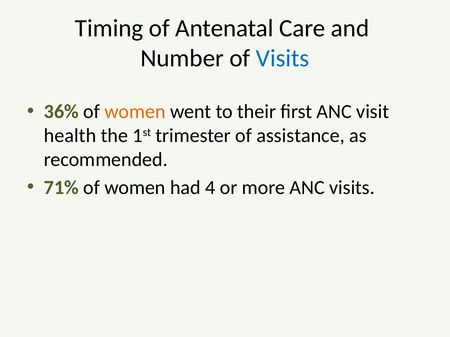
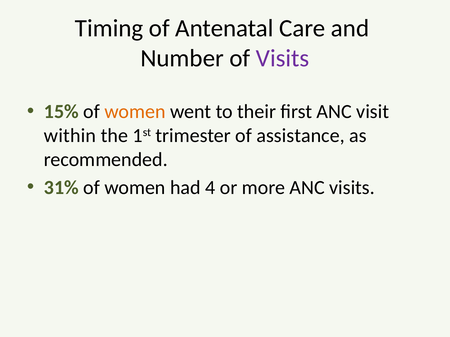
Visits at (283, 58) colour: blue -> purple
36%: 36% -> 15%
health: health -> within
71%: 71% -> 31%
